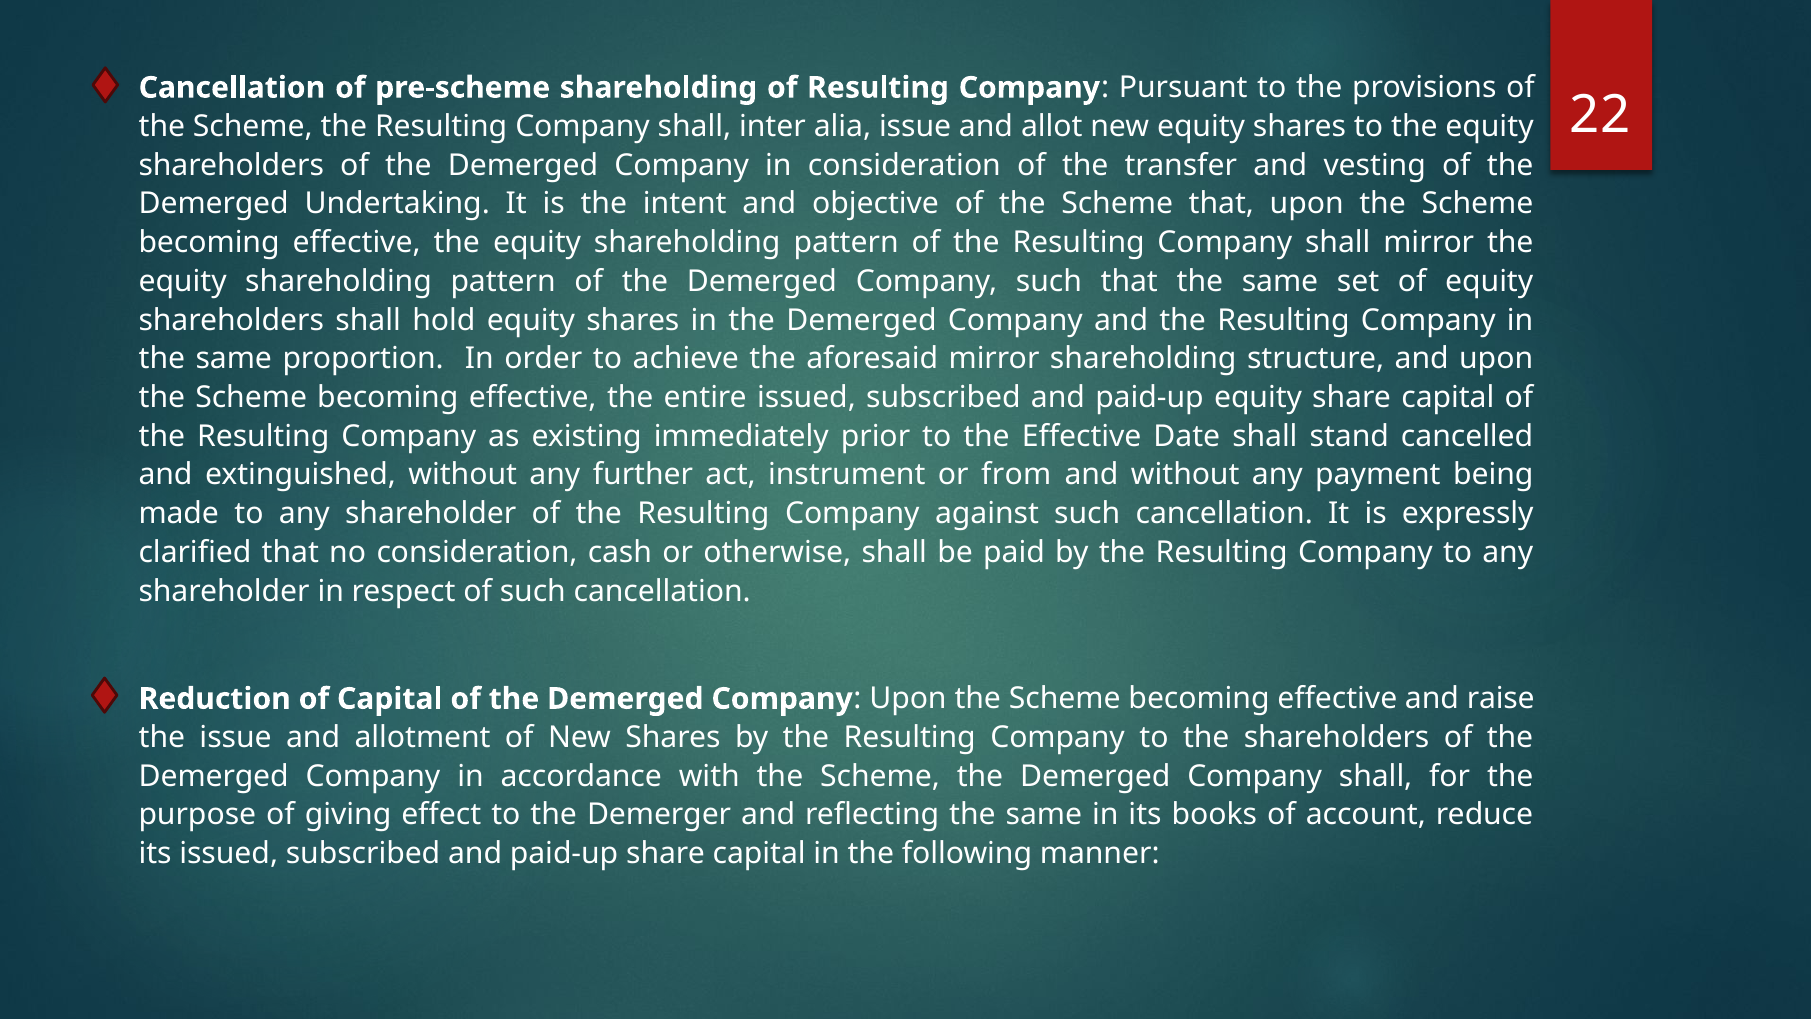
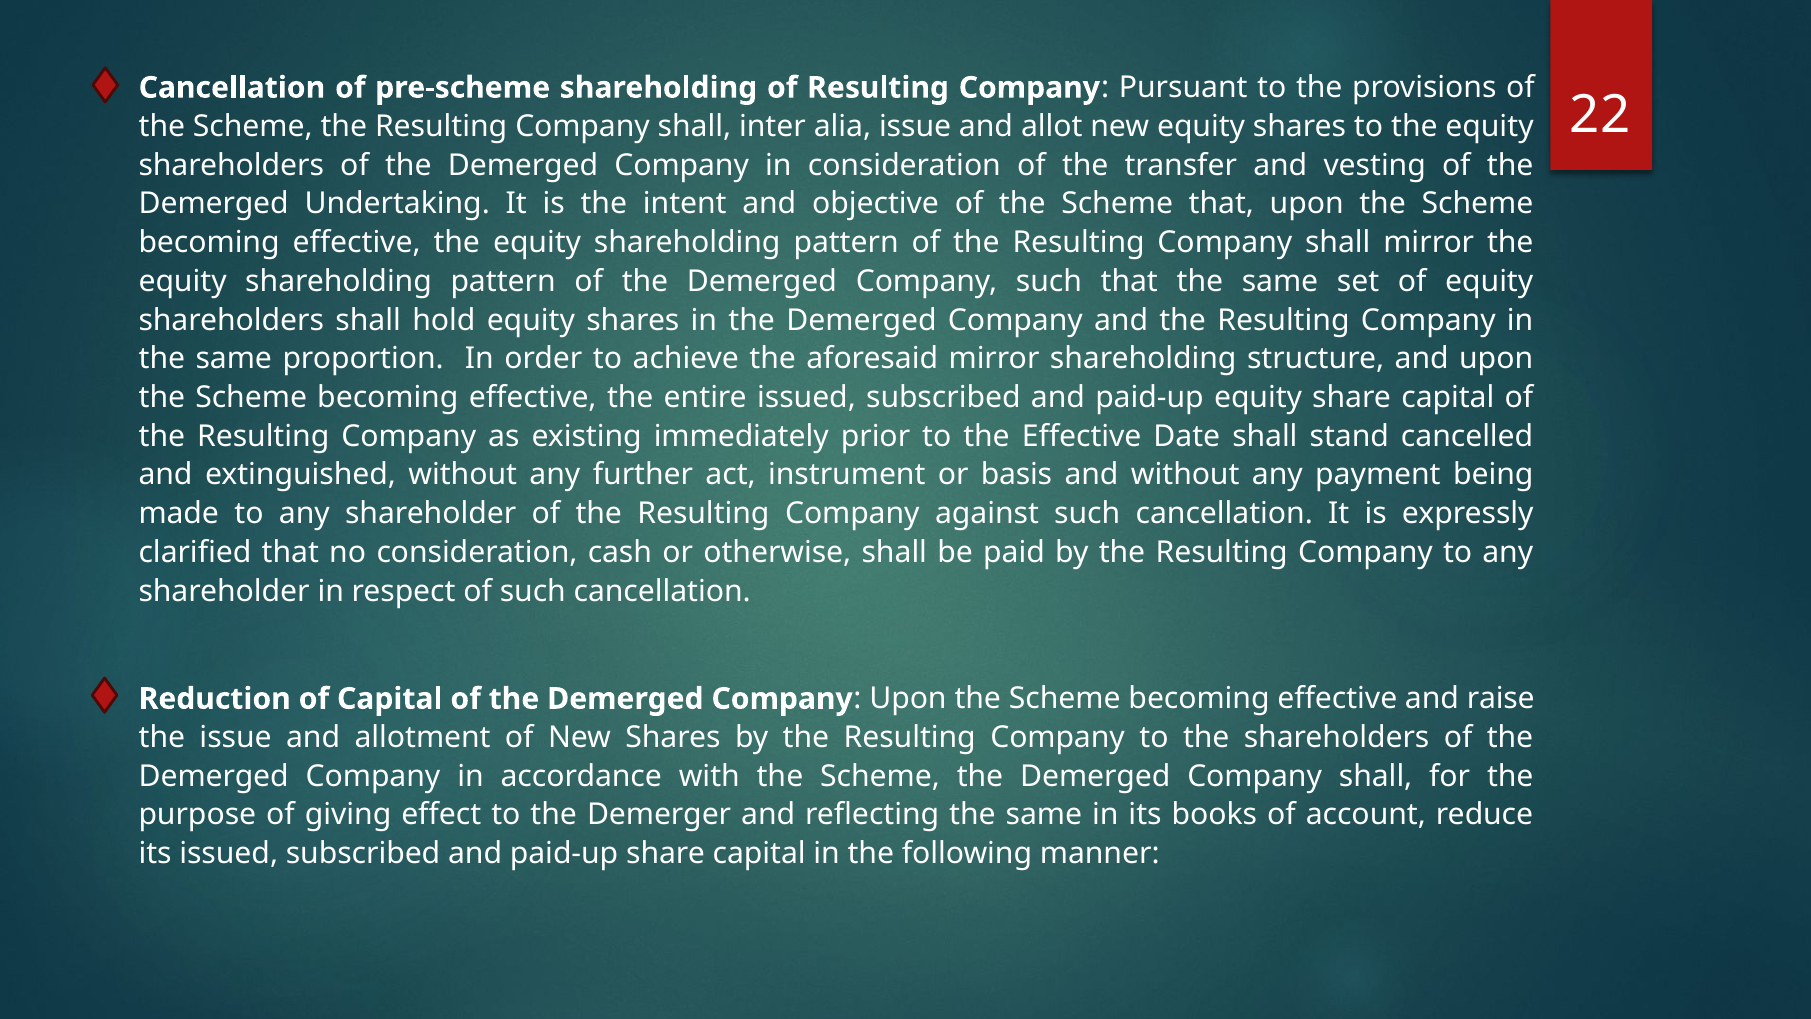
from: from -> basis
